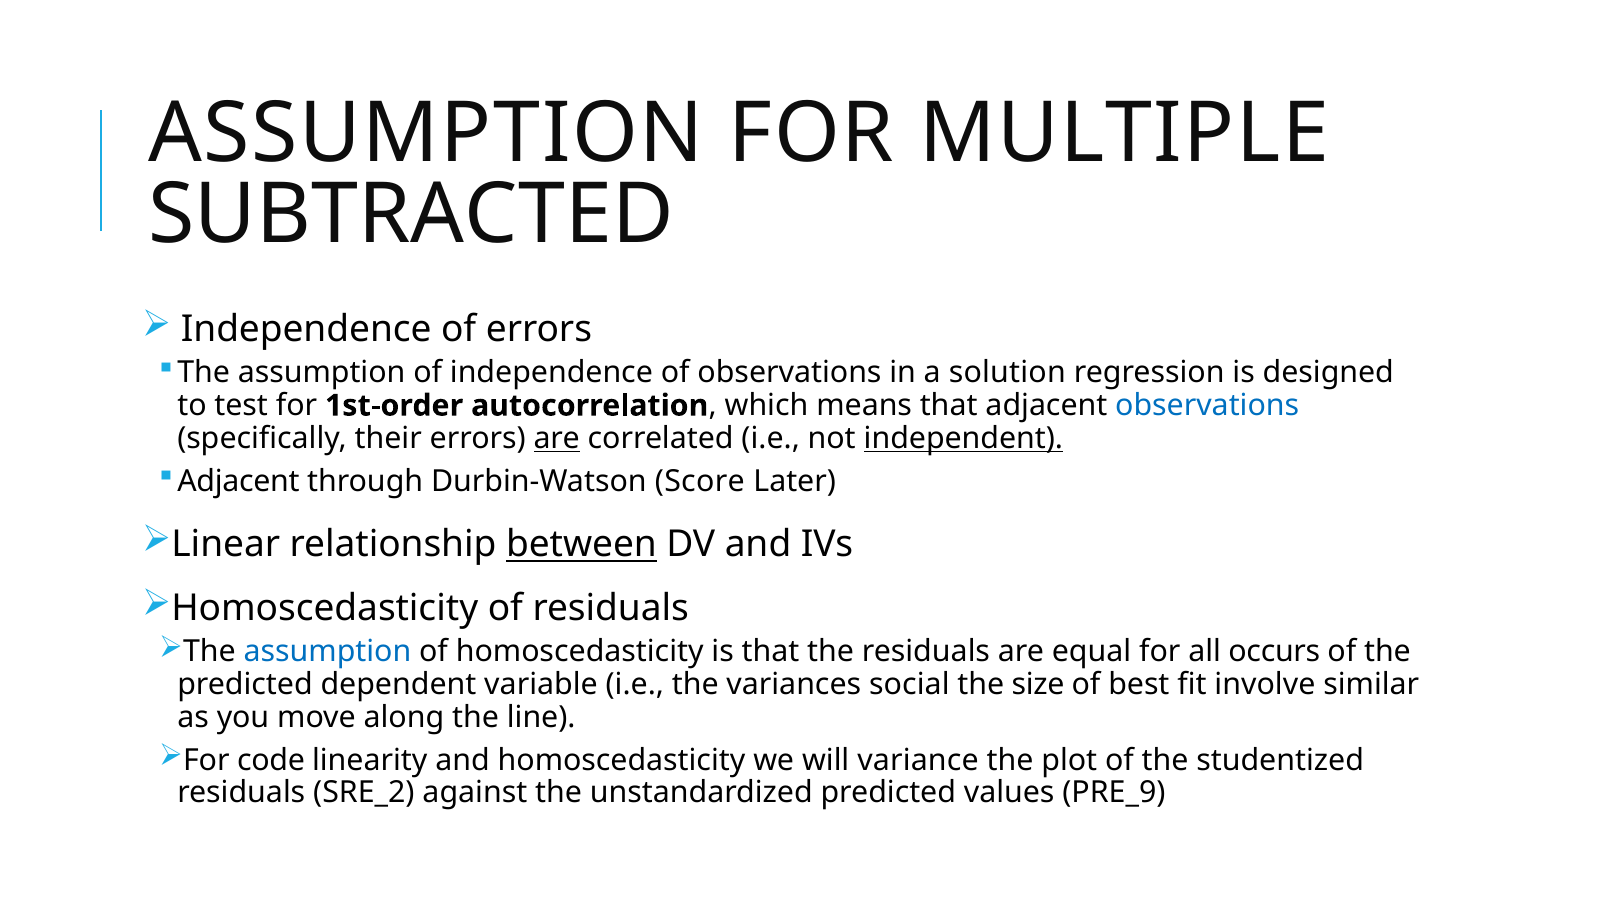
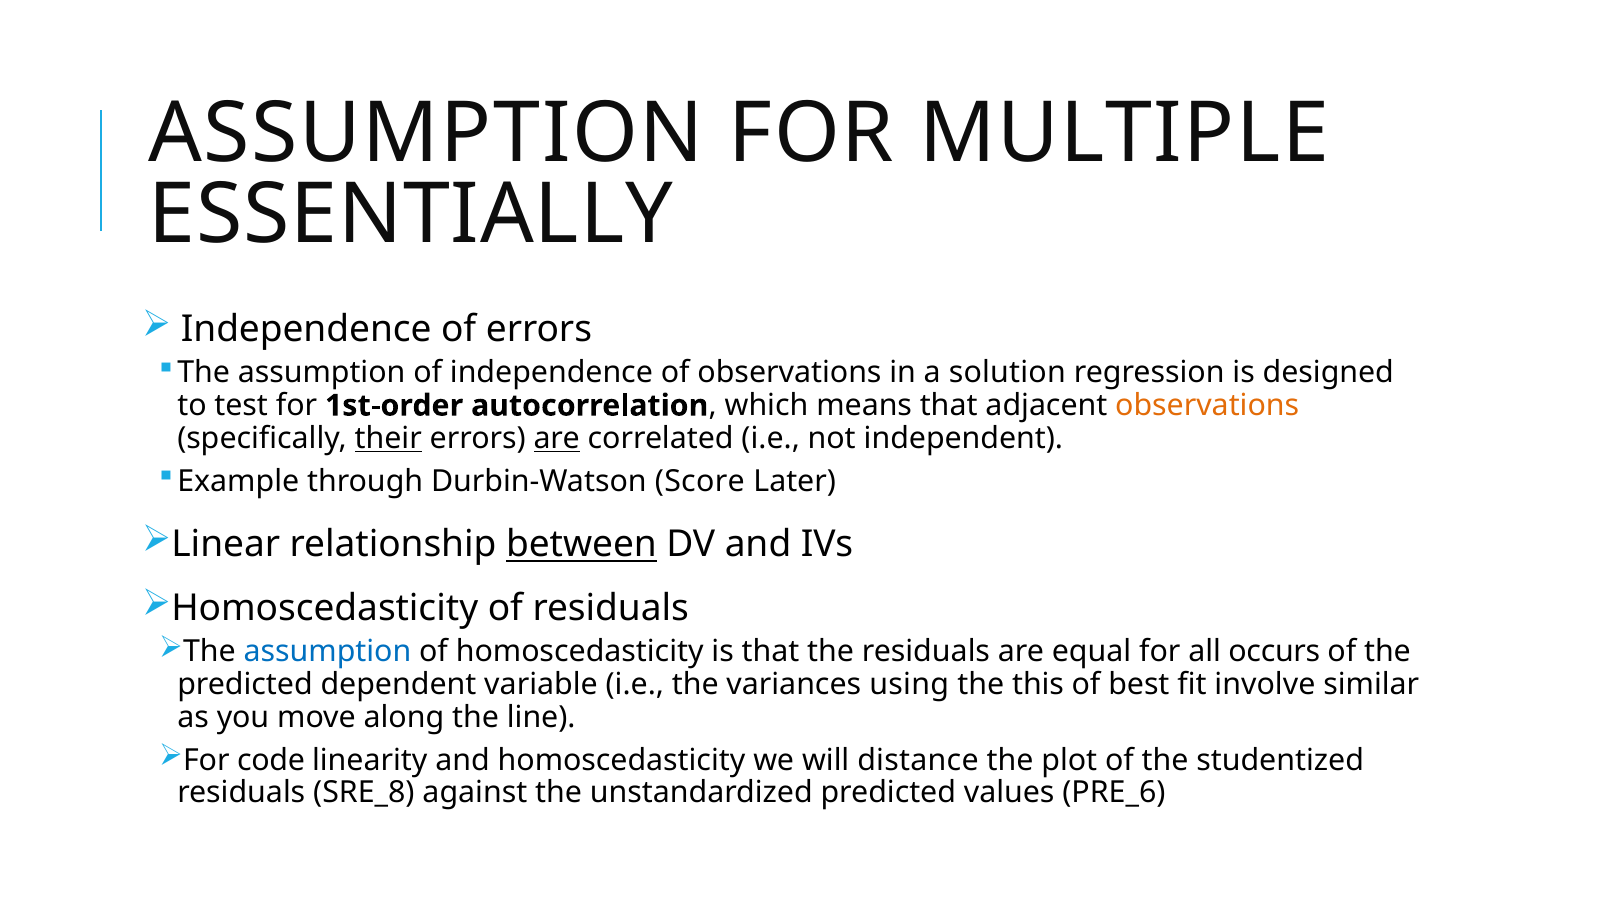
SUBTRACTED: SUBTRACTED -> ESSENTIALLY
observations at (1207, 405) colour: blue -> orange
their underline: none -> present
independent underline: present -> none
Adjacent at (238, 481): Adjacent -> Example
social: social -> using
size: size -> this
variance: variance -> distance
SRE_2: SRE_2 -> SRE_8
PRE_9: PRE_9 -> PRE_6
